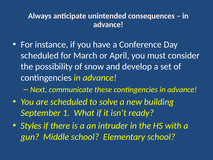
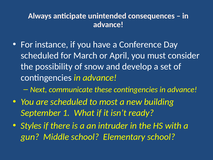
solve: solve -> most
